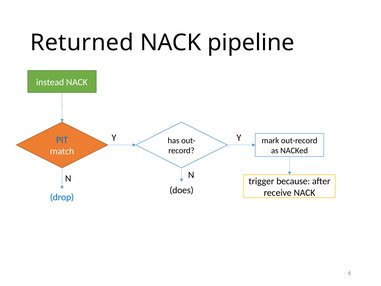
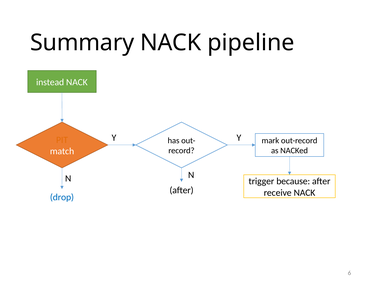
Returned: Returned -> Summary
PIT colour: blue -> orange
does at (182, 190): does -> after
